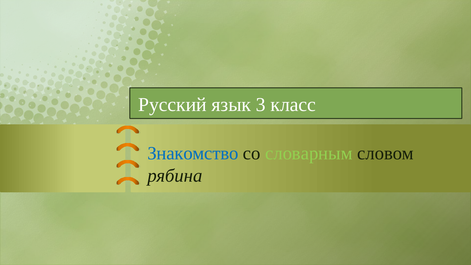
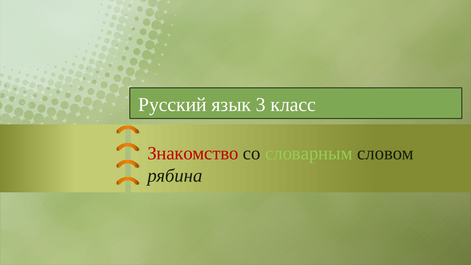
Знакомство colour: blue -> red
